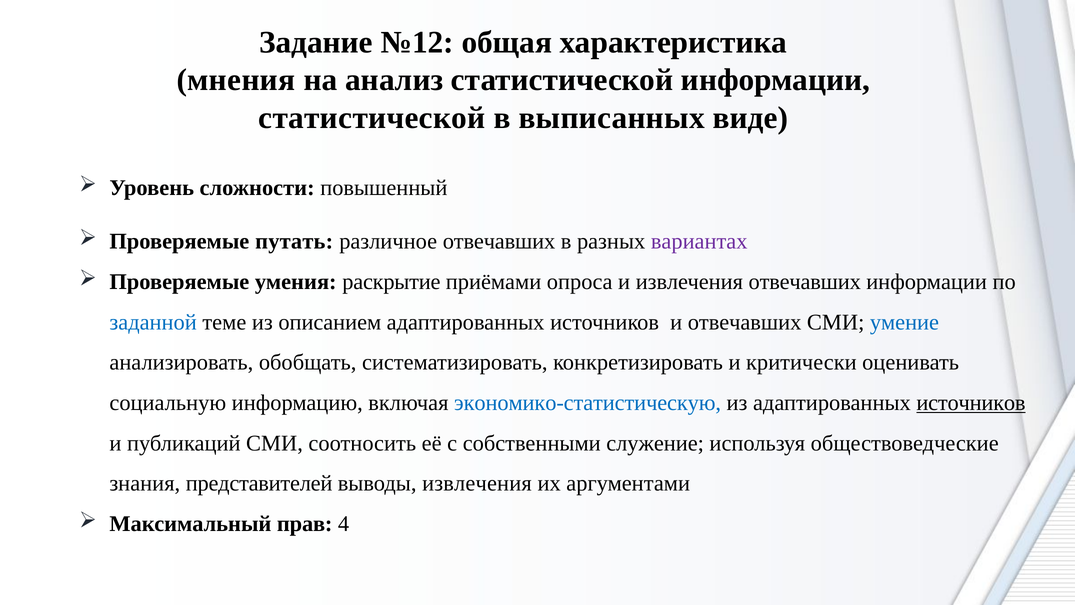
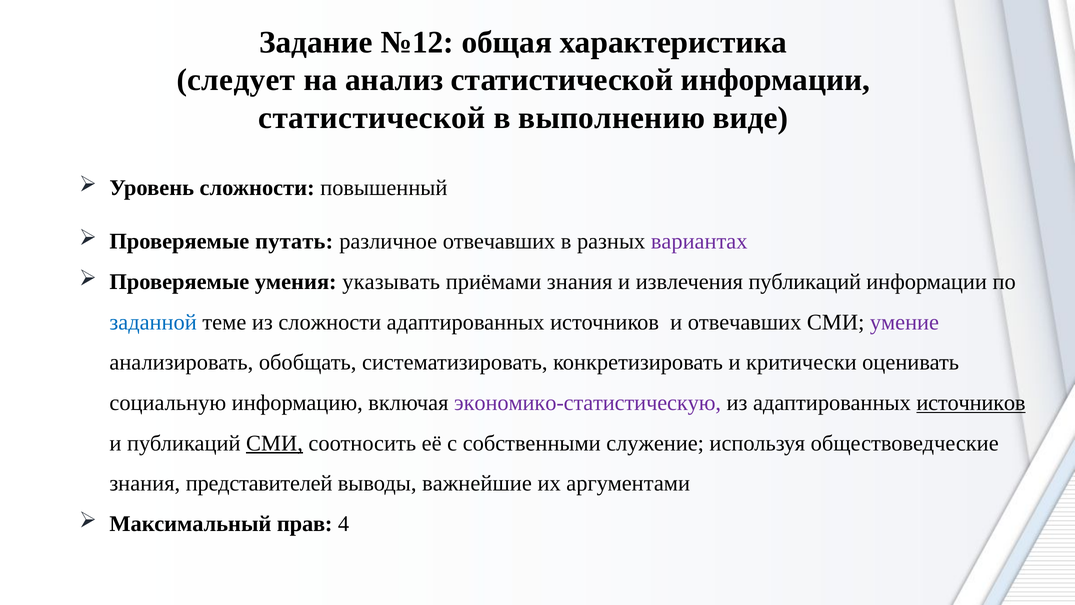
мнения: мнения -> следует
выписанных: выписанных -> выполнению
раскрытие: раскрытие -> указывать
приёмами опроса: опроса -> знания
извлечения отвечавших: отвечавших -> публикаций
из описанием: описанием -> сложности
умение colour: blue -> purple
экономико-статистическую colour: blue -> purple
СМИ at (274, 443) underline: none -> present
выводы извлечения: извлечения -> важнейшие
